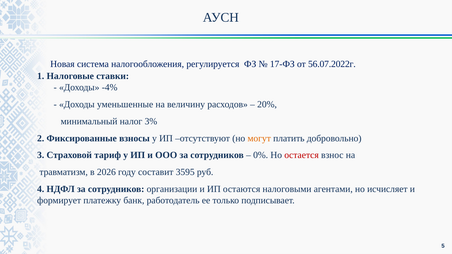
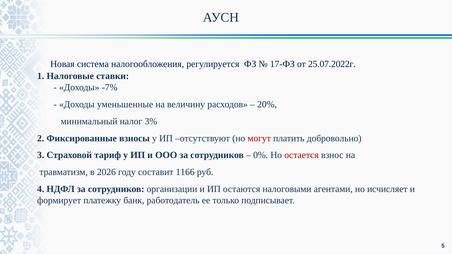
56.07.2022г: 56.07.2022г -> 25.07.2022г
-4%: -4% -> -7%
могут colour: orange -> red
3595: 3595 -> 1166
